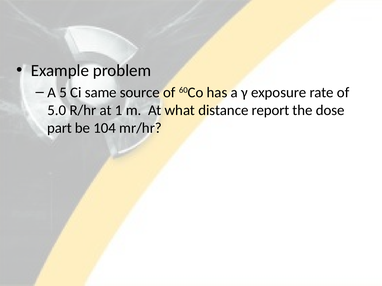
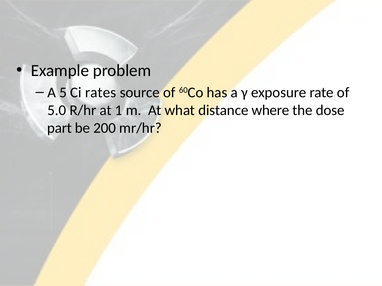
same: same -> rates
report: report -> where
104: 104 -> 200
